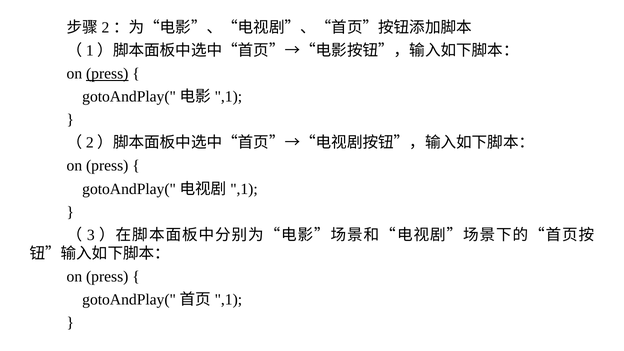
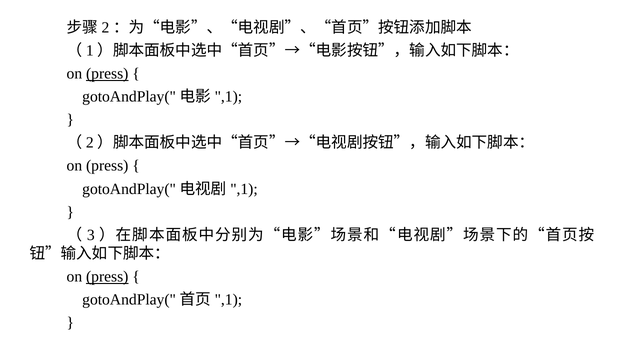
press at (107, 277) underline: none -> present
